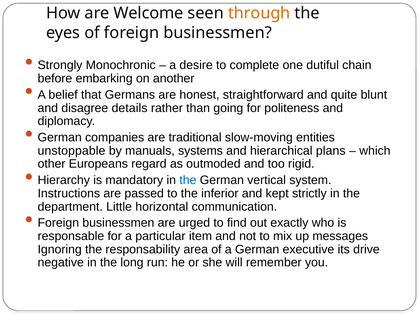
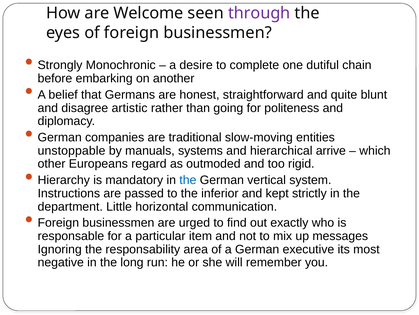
through colour: orange -> purple
details: details -> artistic
plans: plans -> arrive
drive: drive -> most
